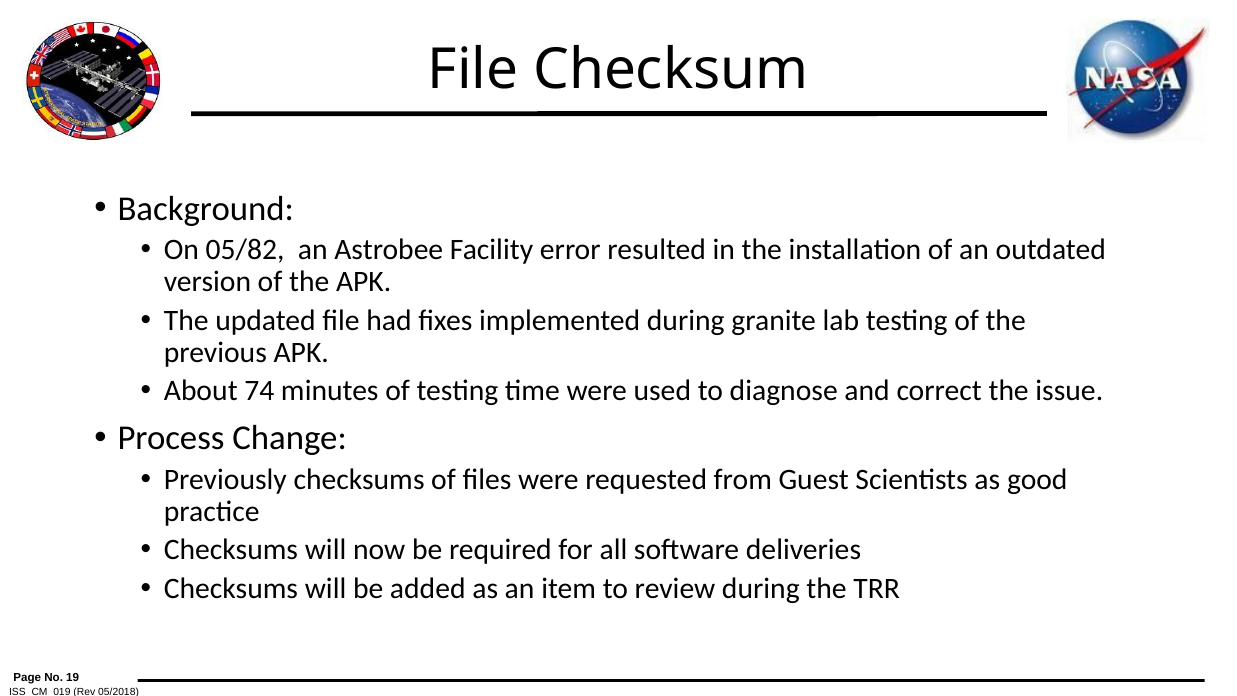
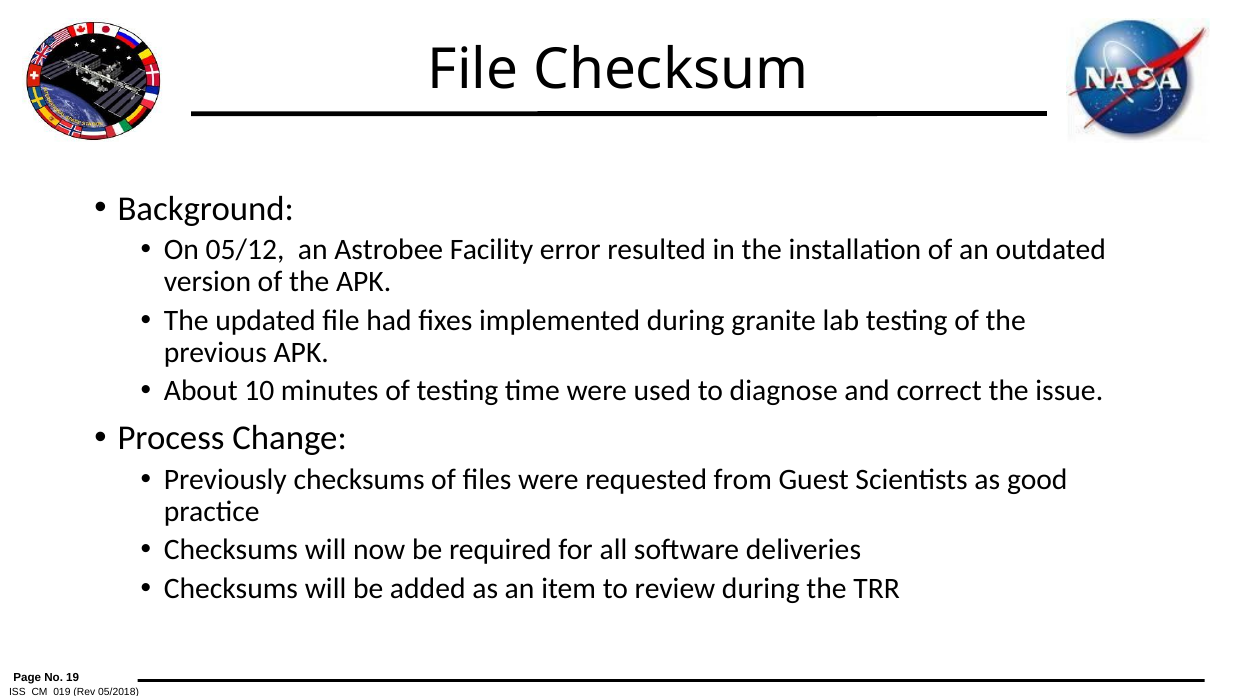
05/82: 05/82 -> 05/12
74: 74 -> 10
